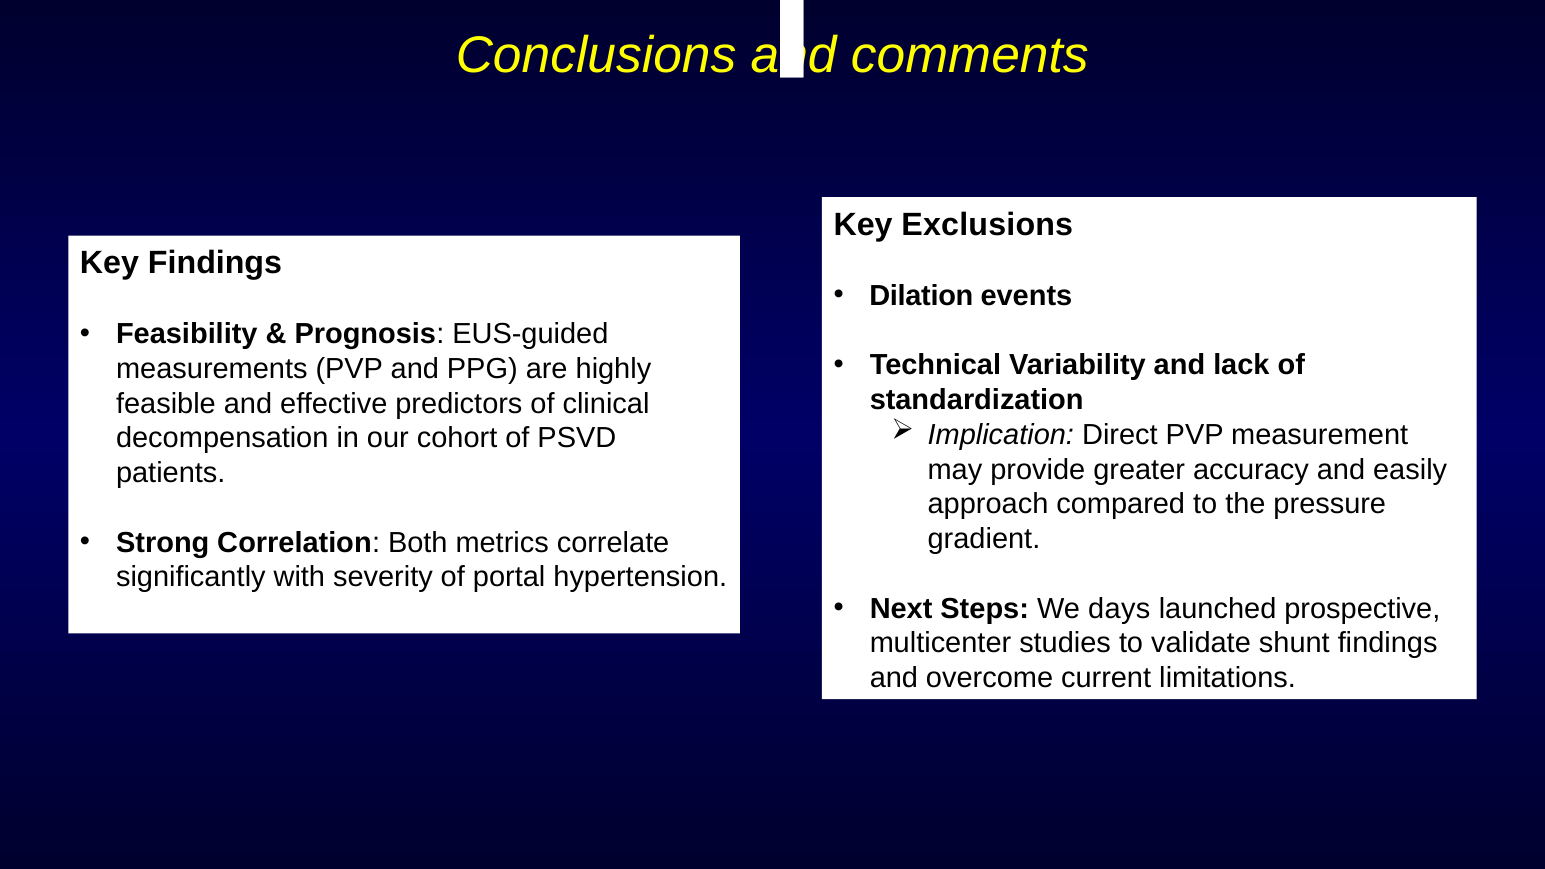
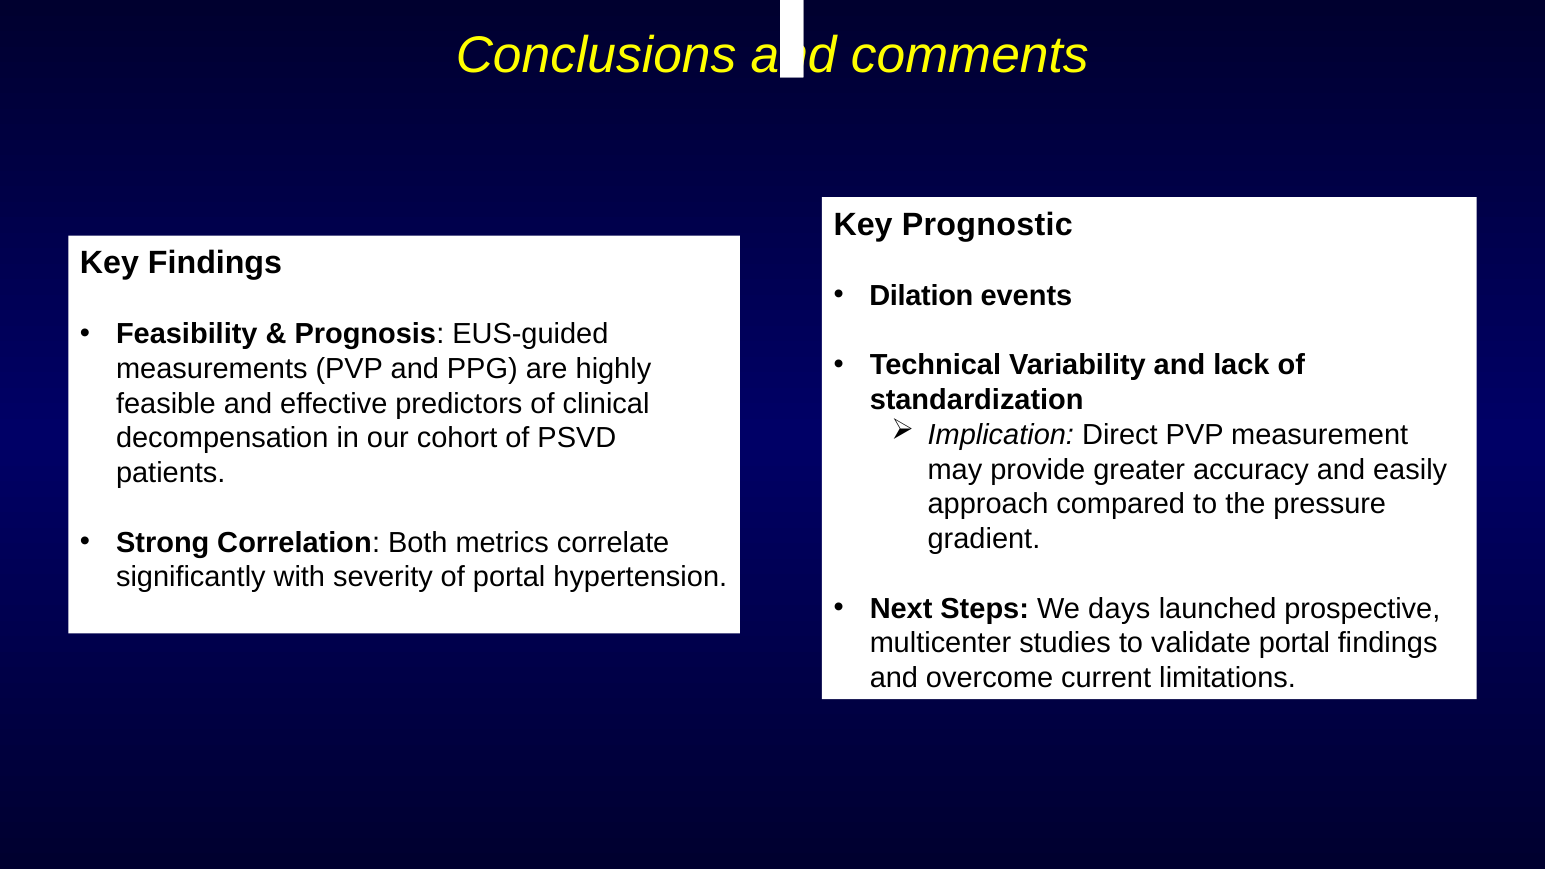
Exclusions: Exclusions -> Prognostic
validate shunt: shunt -> portal
